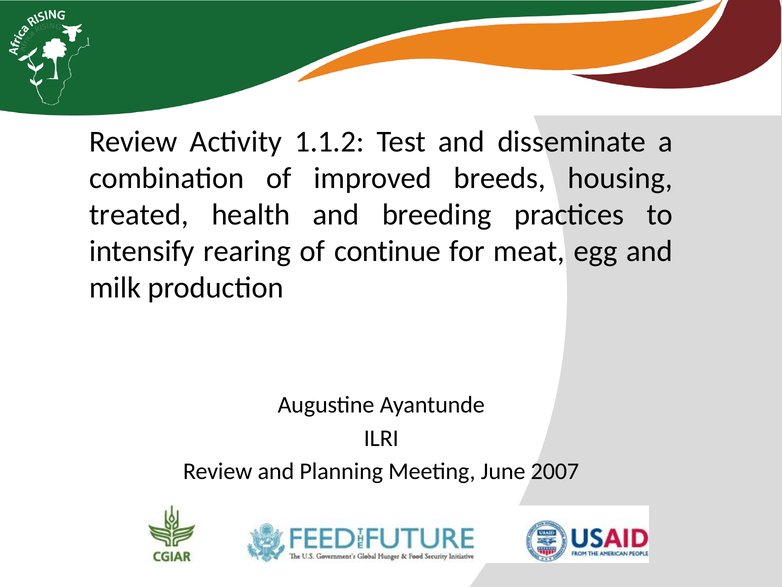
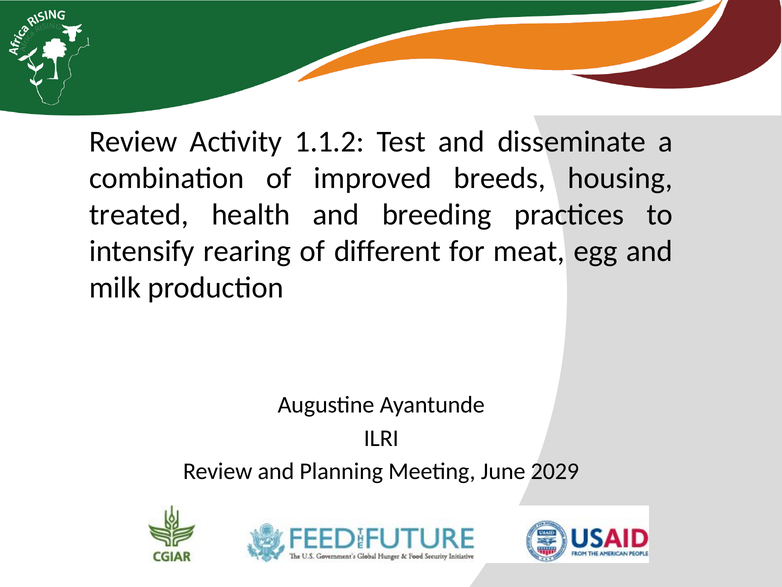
continue: continue -> different
2007: 2007 -> 2029
